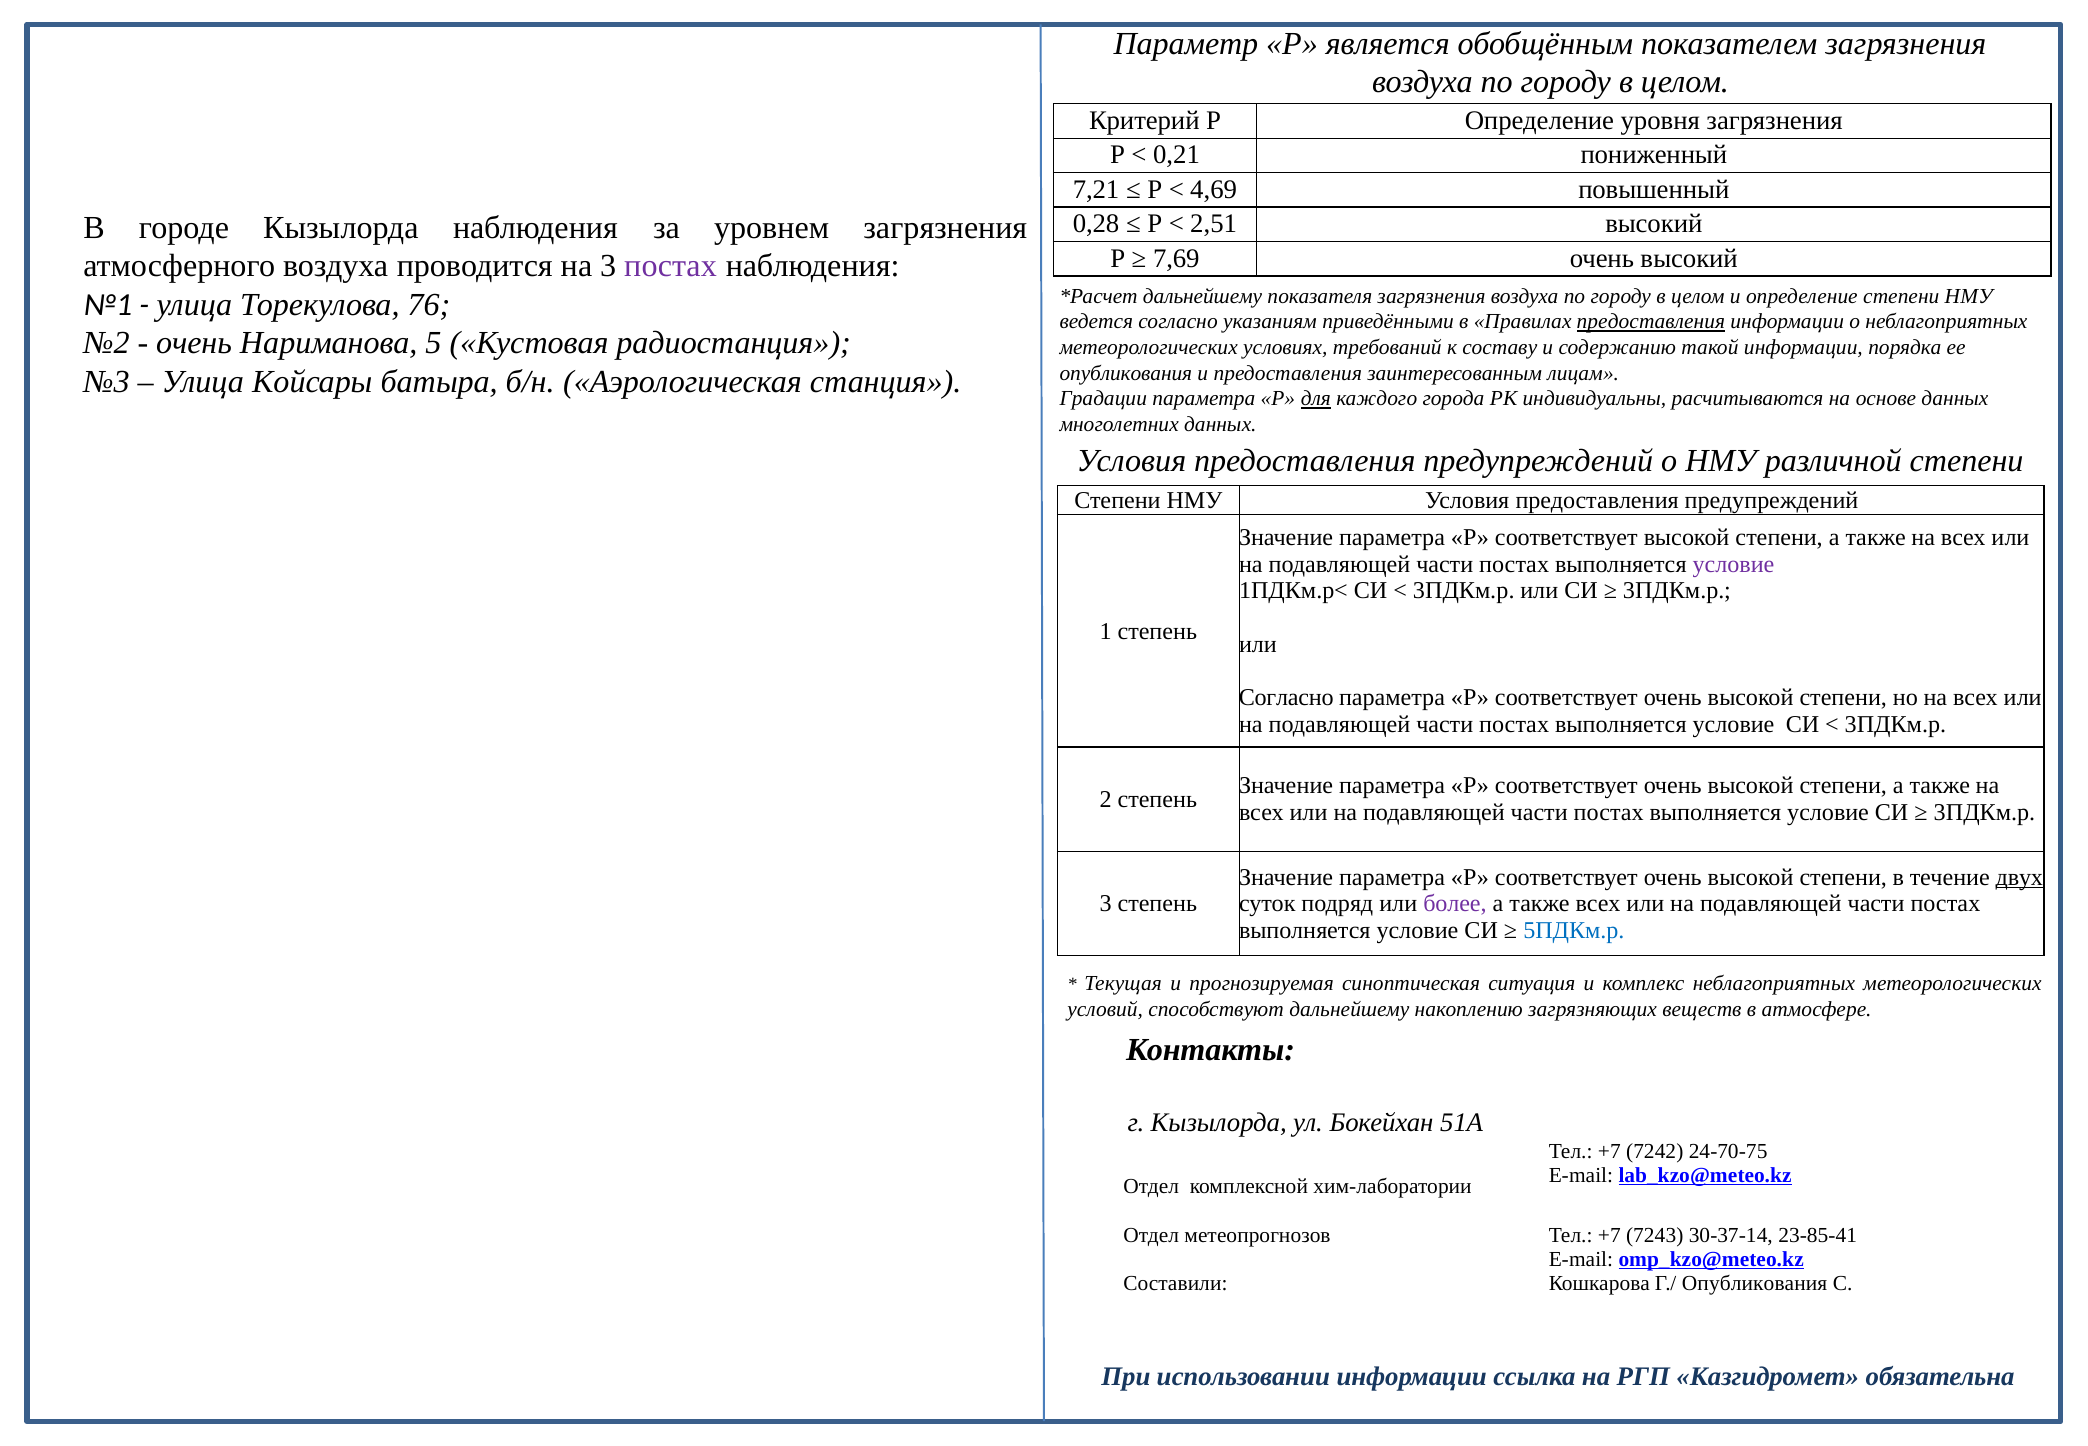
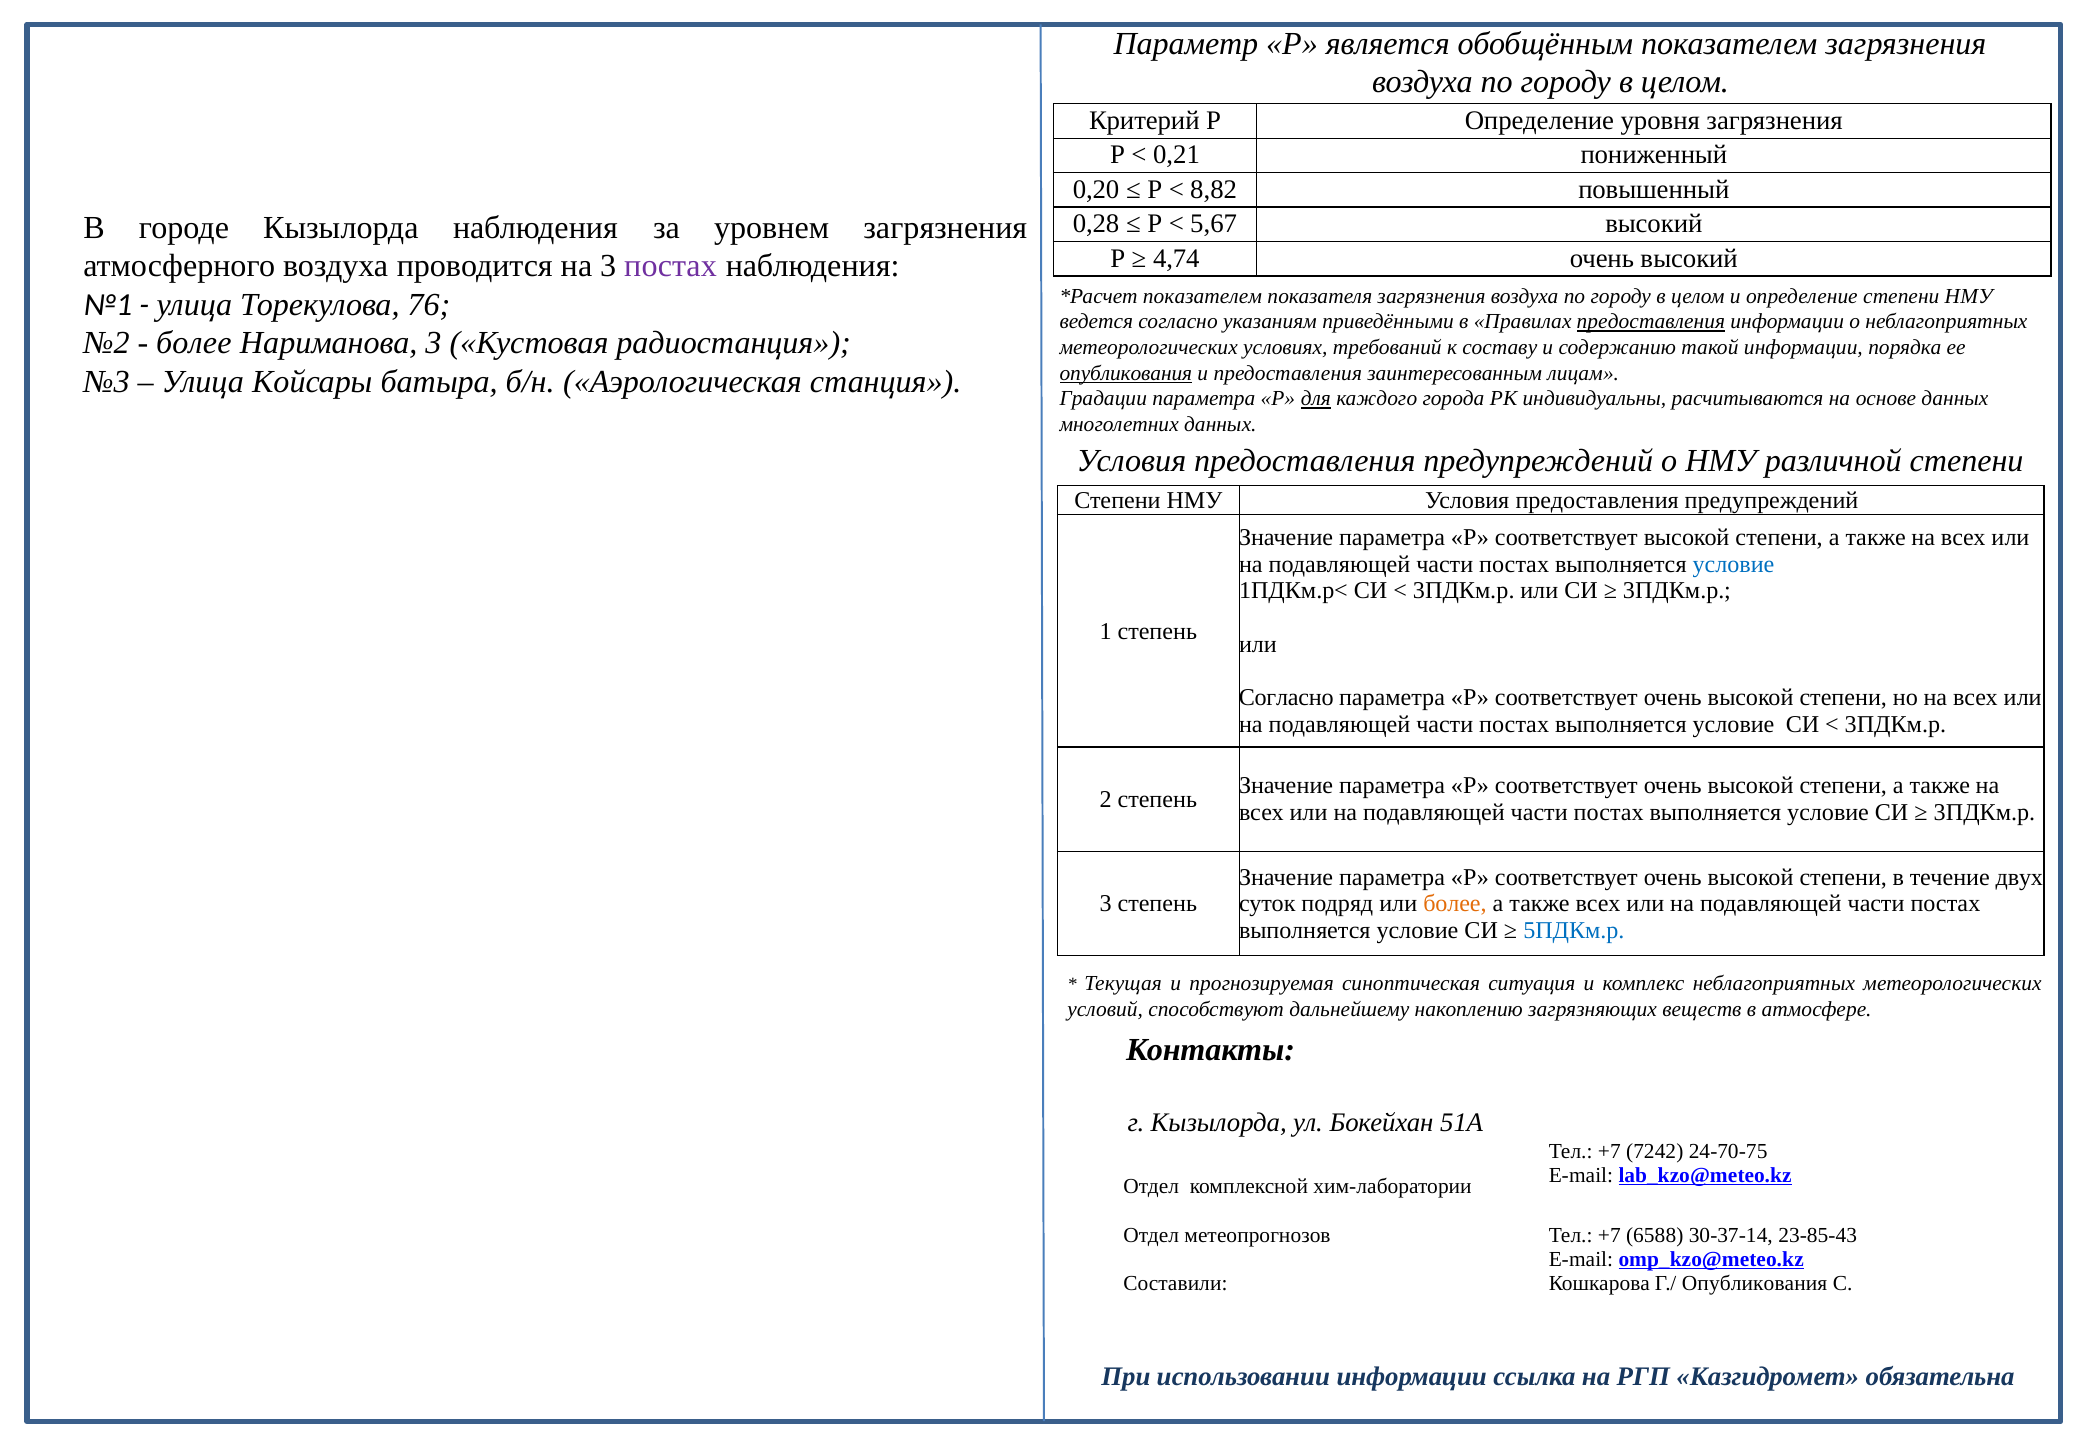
7,21: 7,21 -> 0,20
4,69: 4,69 -> 8,82
2,51: 2,51 -> 5,67
7,69: 7,69 -> 4,74
дальнейшему at (1203, 296): дальнейшему -> показателем
очень at (194, 343): очень -> более
Нариманова 5: 5 -> 3
опубликования at (1126, 373) underline: none -> present
условие at (1733, 564) colour: purple -> blue
двух underline: present -> none
более at (1455, 904) colour: purple -> orange
7243: 7243 -> 6588
23-85-41: 23-85-41 -> 23-85-43
